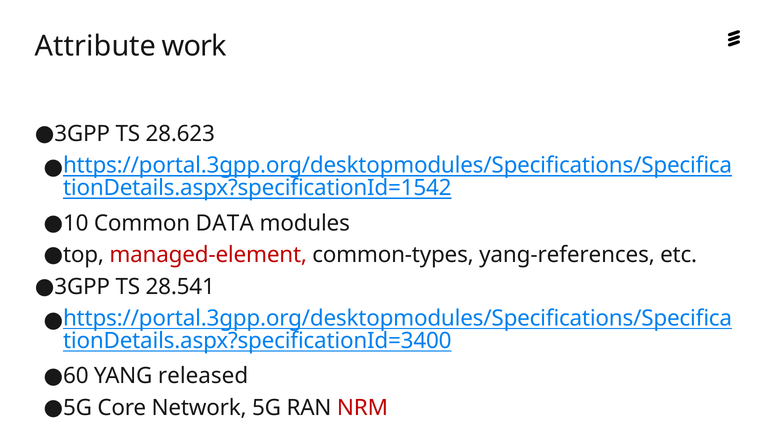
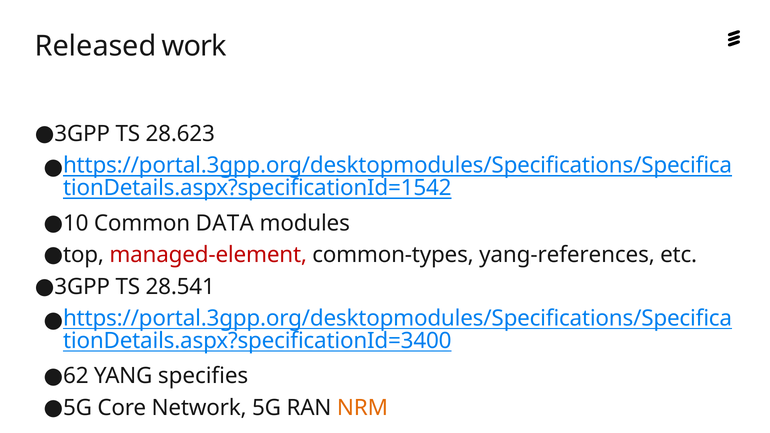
Attribute: Attribute -> Released
60: 60 -> 62
released: released -> specifies
NRM colour: red -> orange
